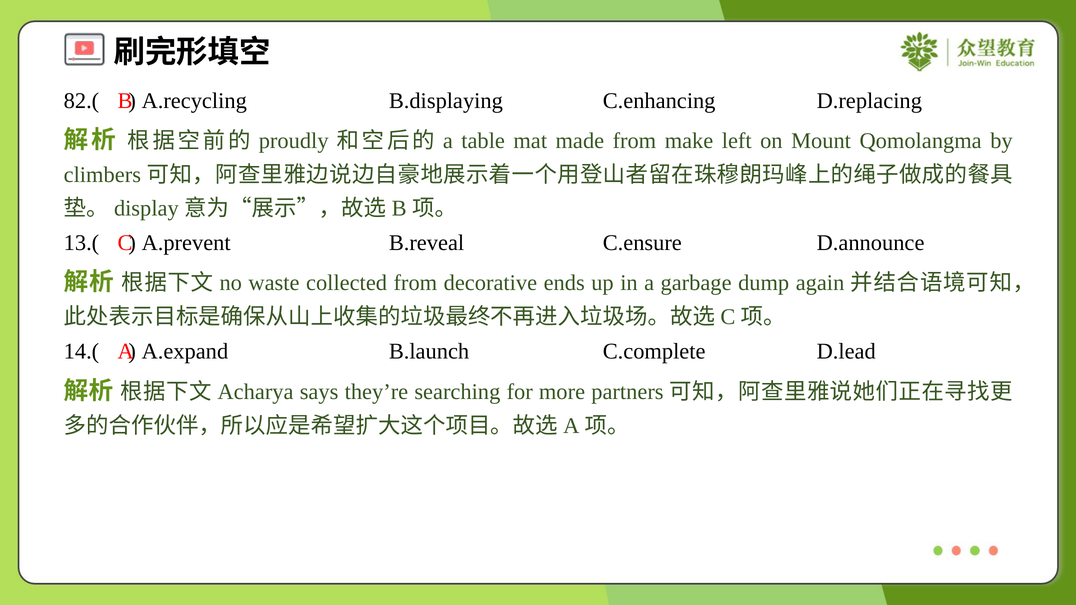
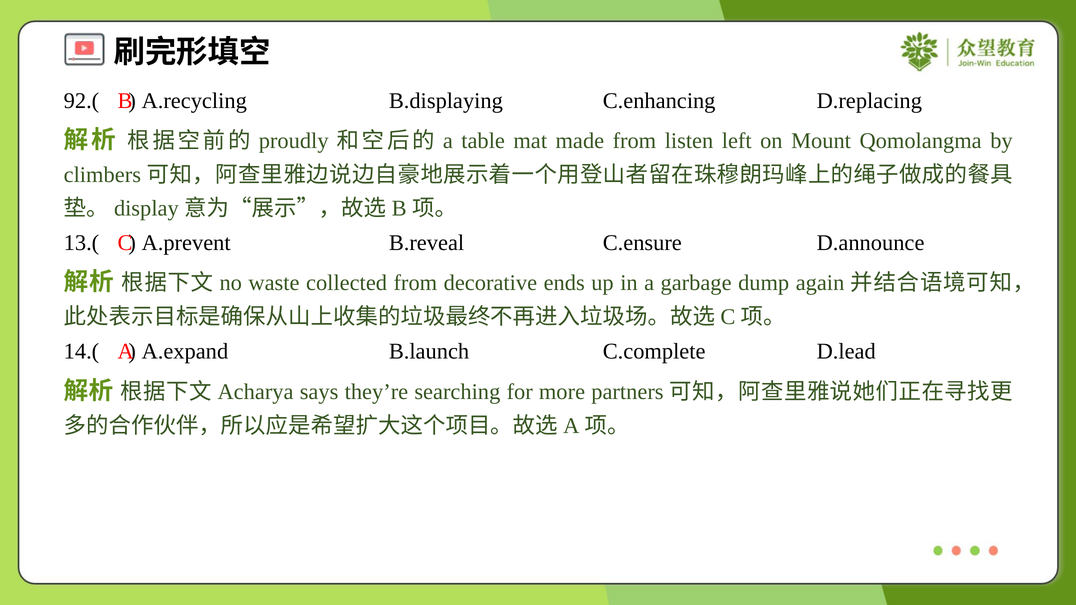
82.(: 82.( -> 92.(
make: make -> listen
